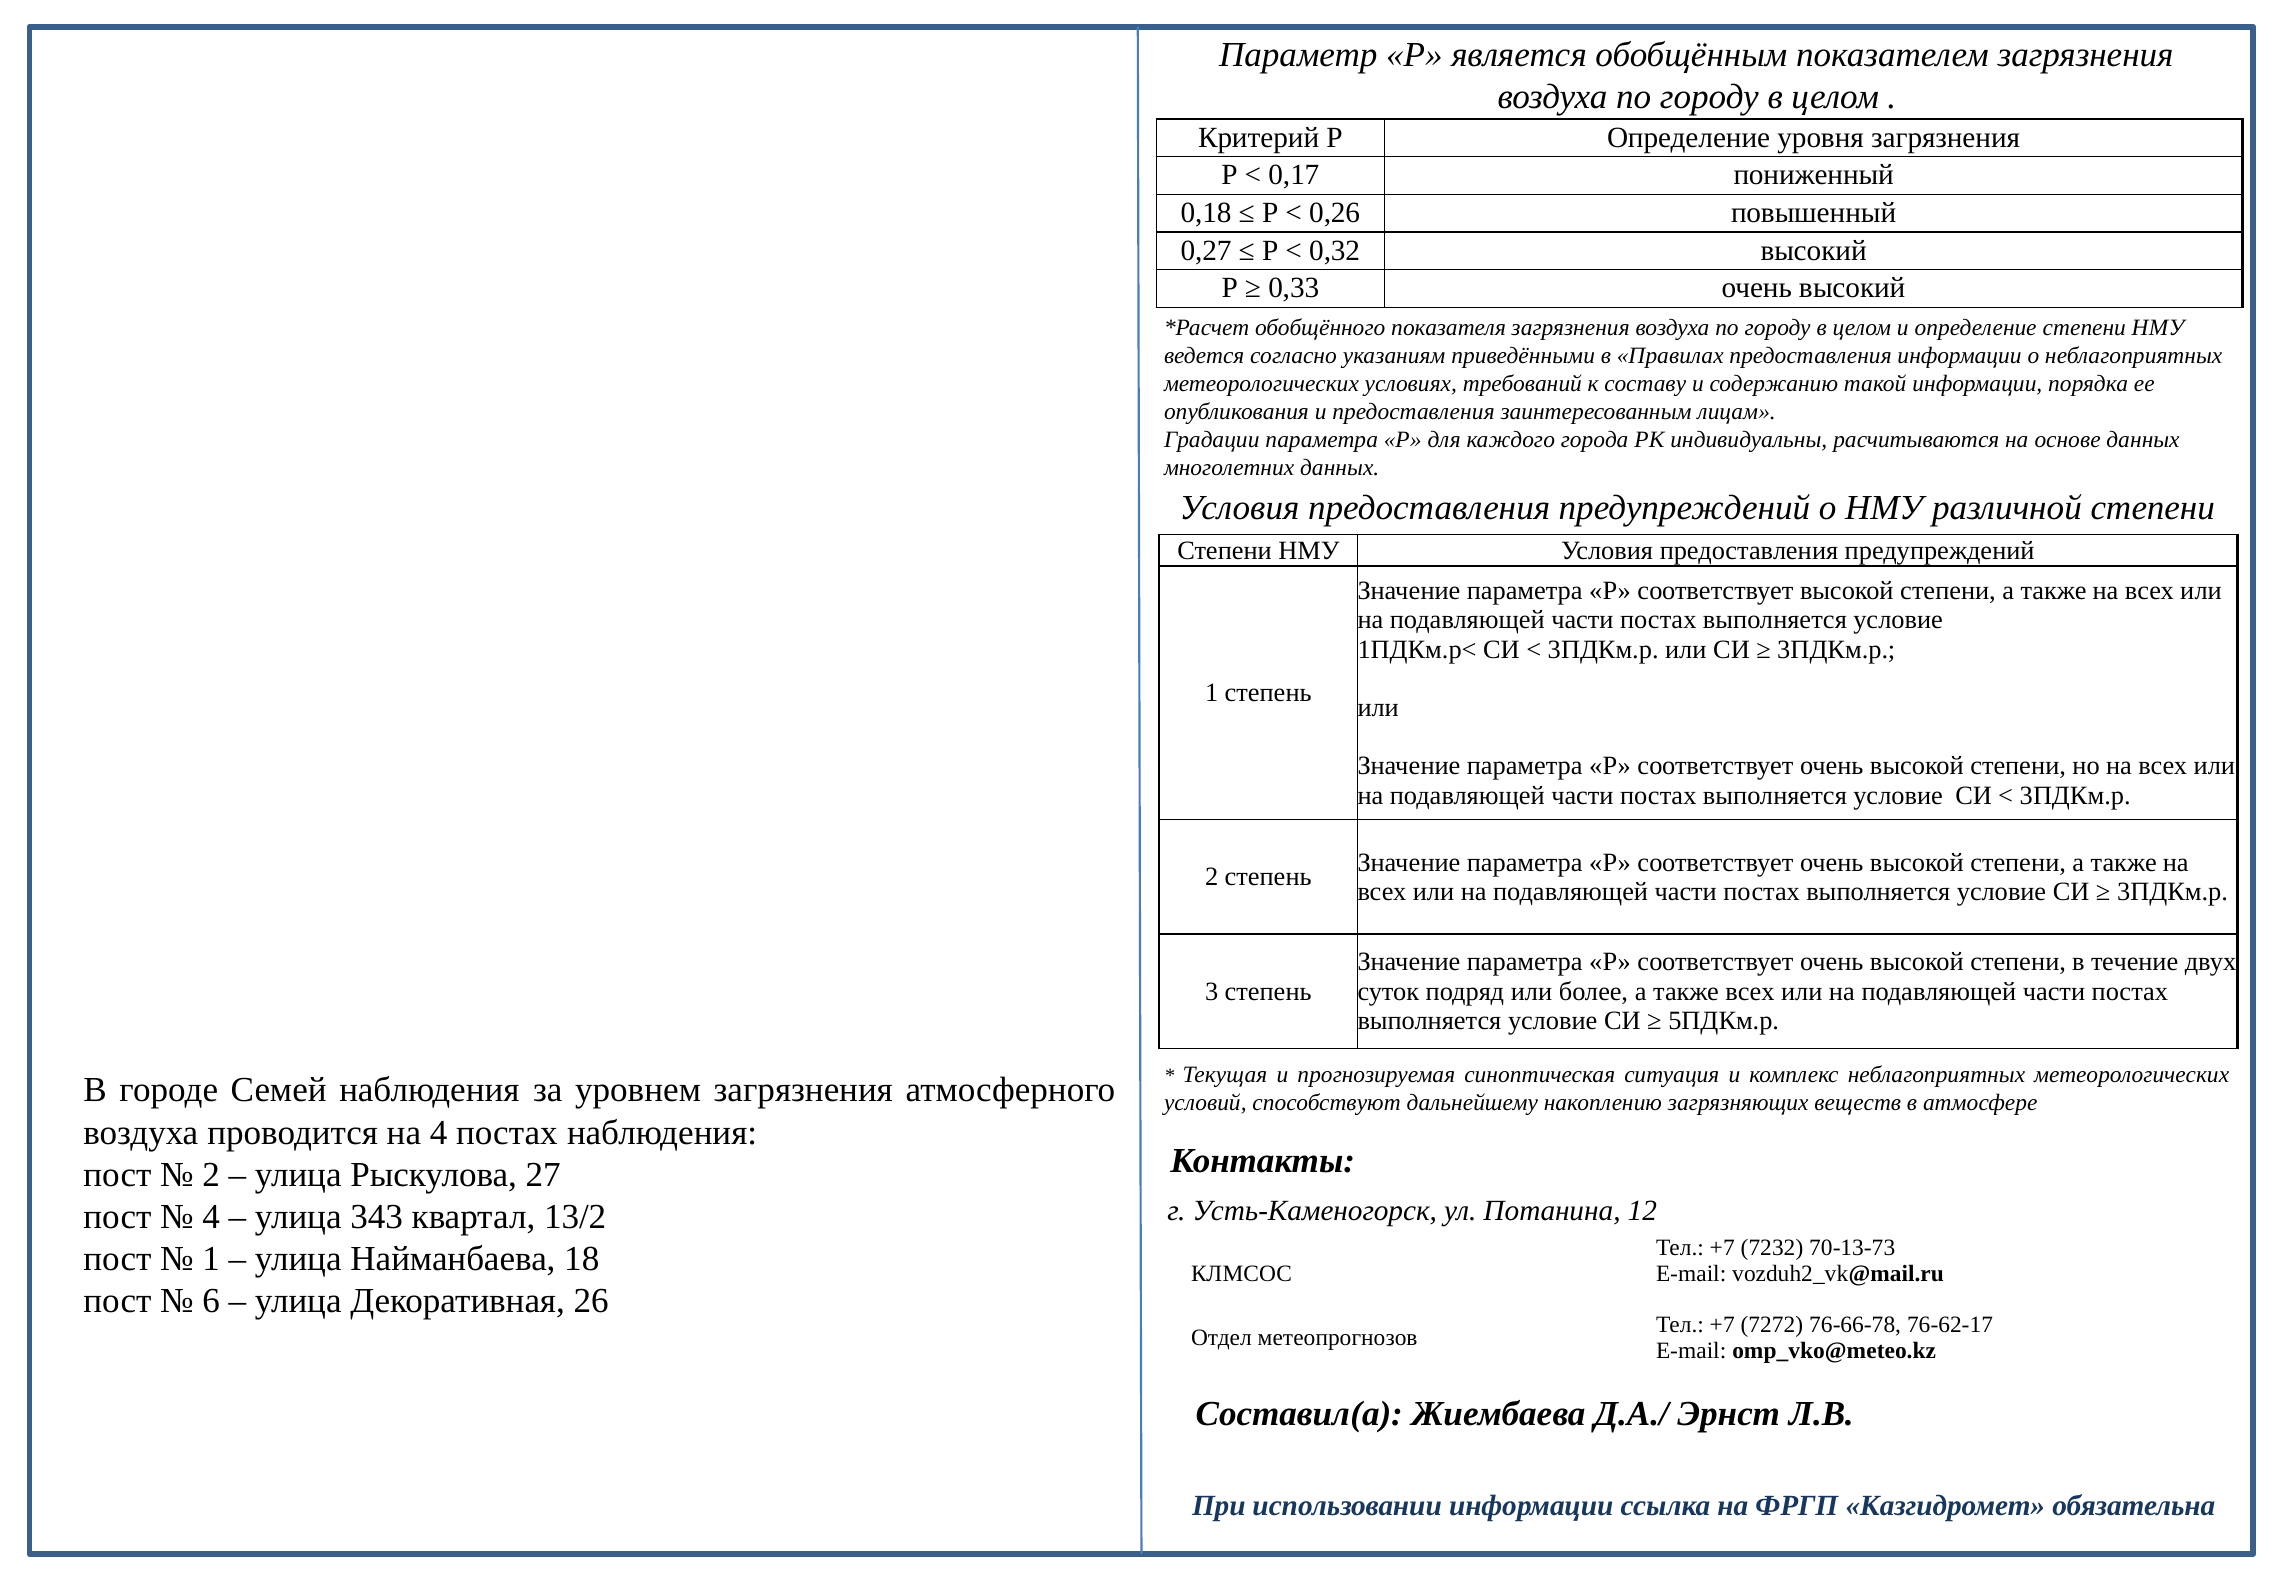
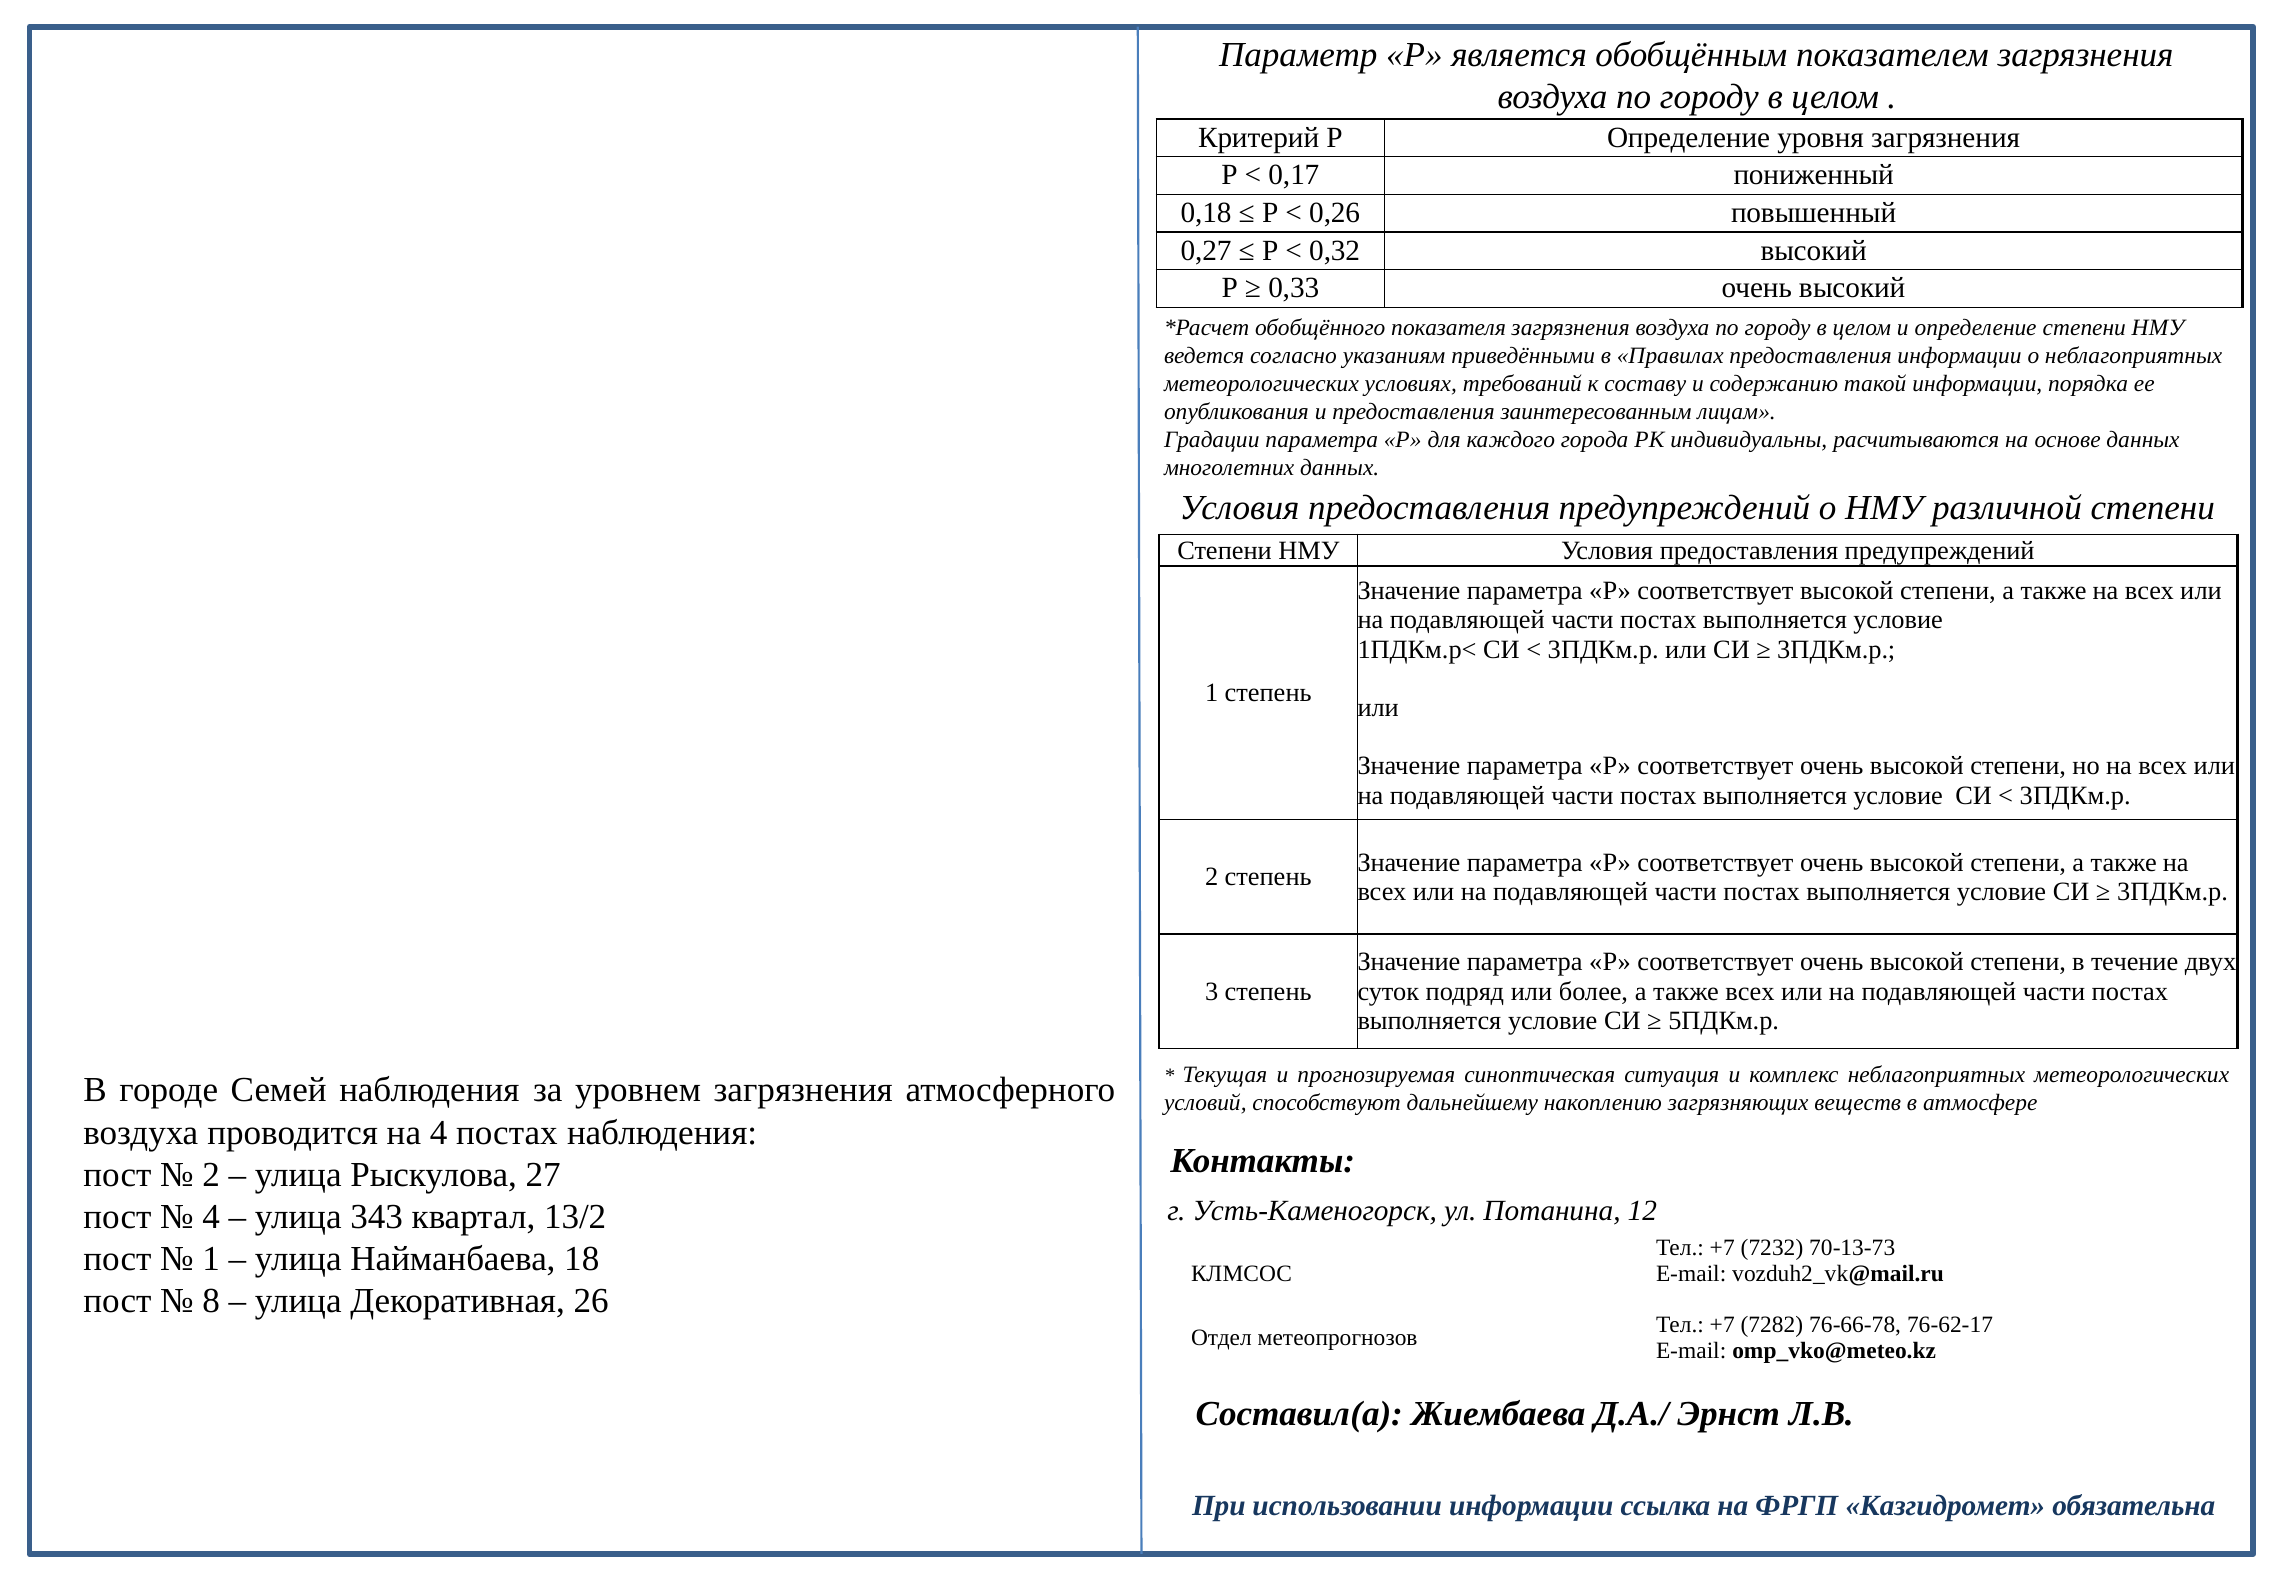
6: 6 -> 8
7272: 7272 -> 7282
